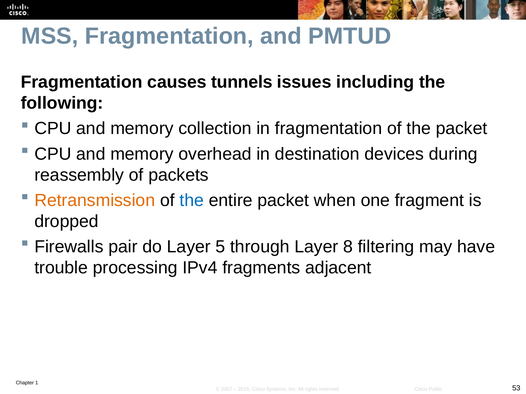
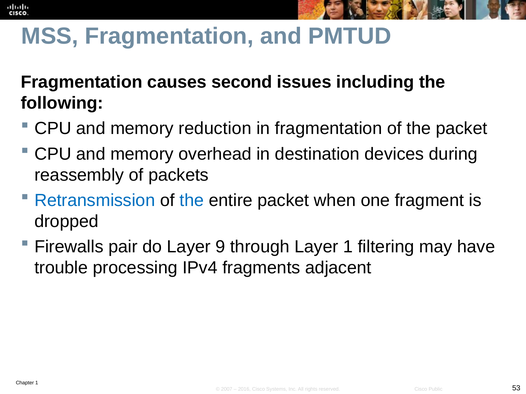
tunnels: tunnels -> second
collection: collection -> reduction
Retransmission colour: orange -> blue
5: 5 -> 9
Layer 8: 8 -> 1
